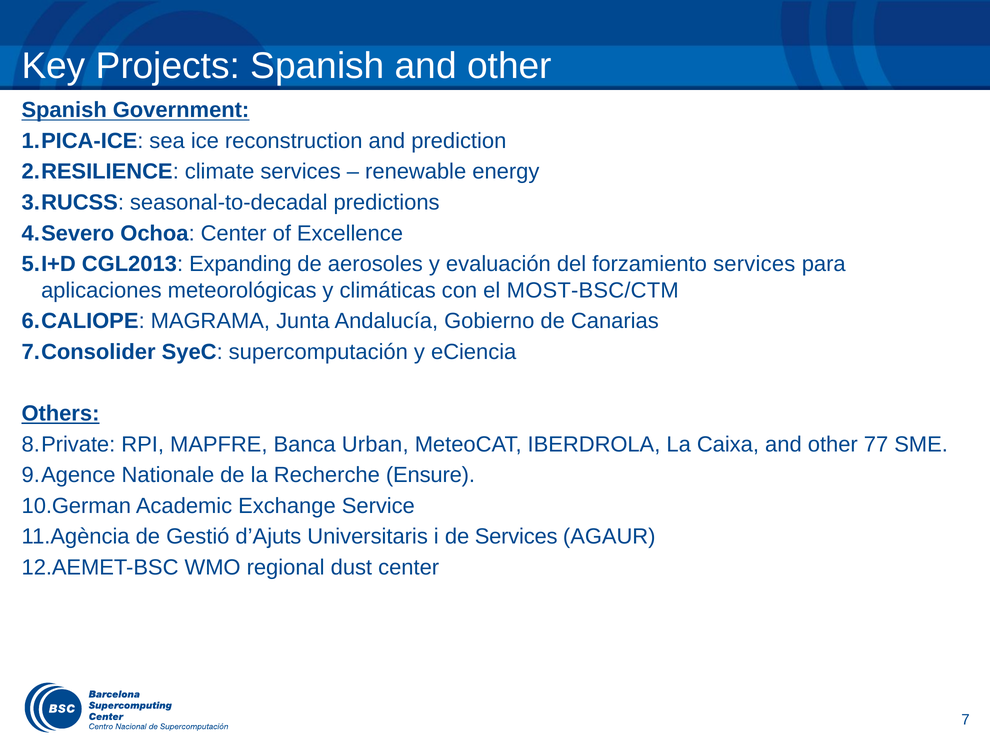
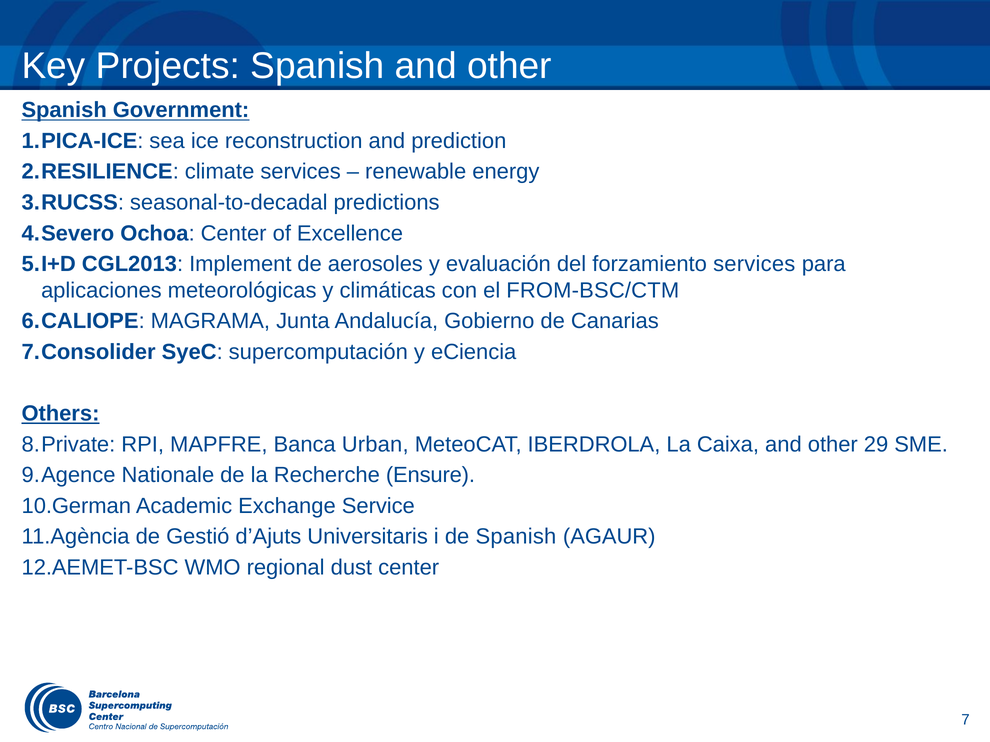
Expanding: Expanding -> Implement
MOST-BSC/CTM: MOST-BSC/CTM -> FROM-BSC/CTM
77: 77 -> 29
de Services: Services -> Spanish
